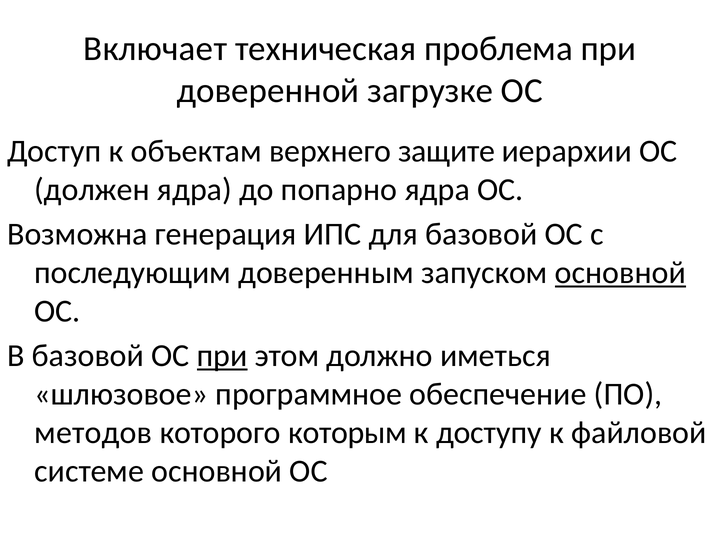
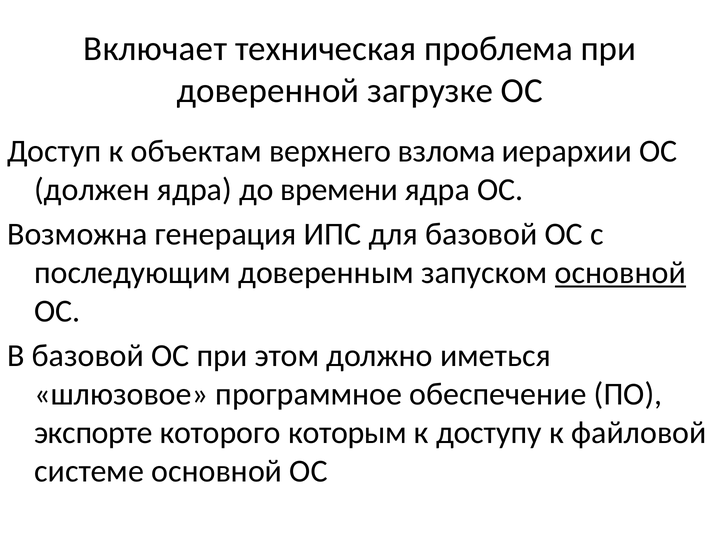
защите: защите -> взлома
попарно: попарно -> времени
при at (222, 356) underline: present -> none
методов: методов -> экспорте
